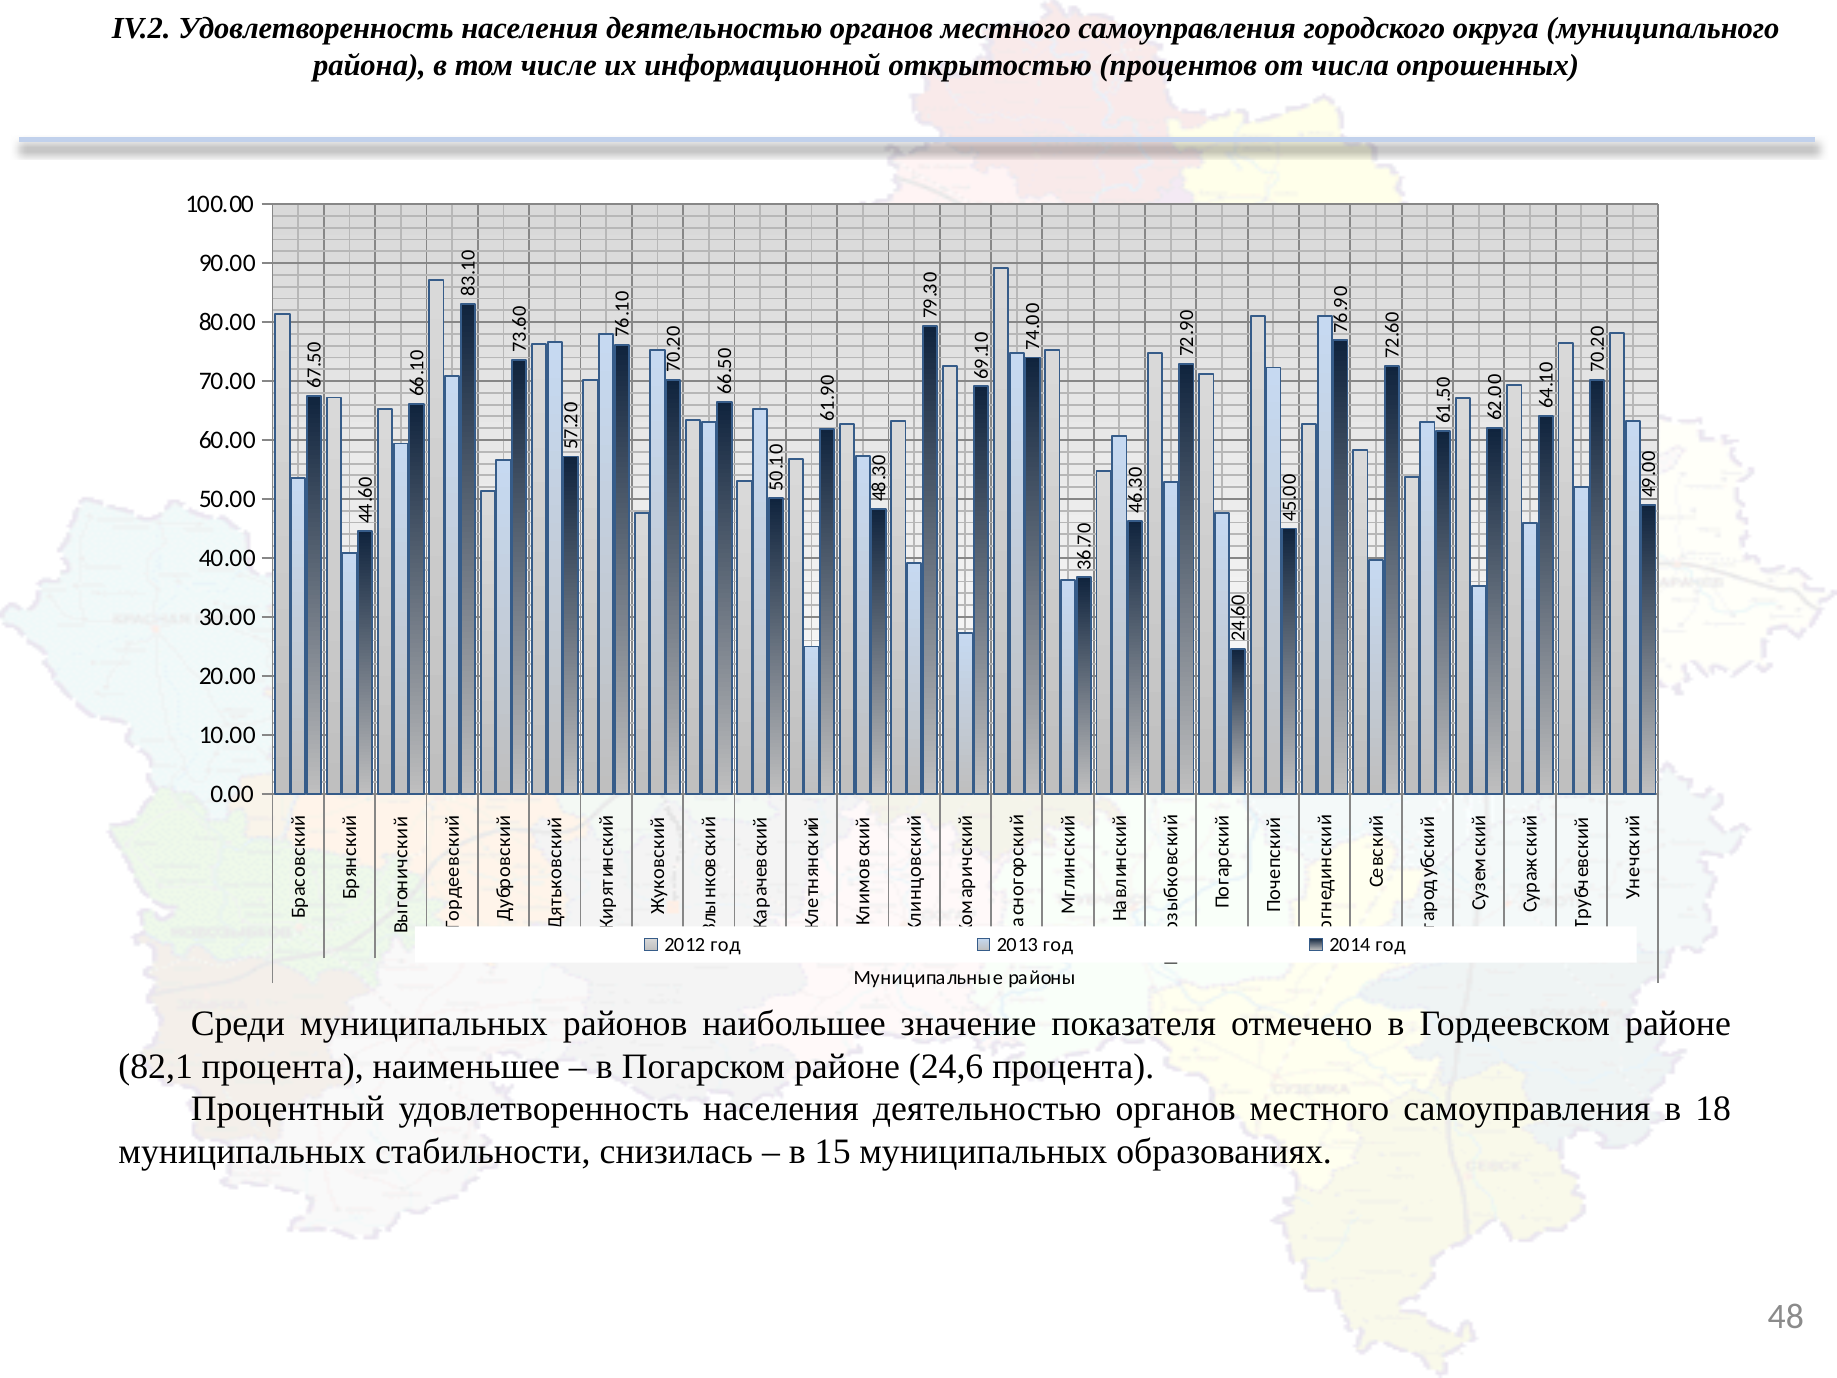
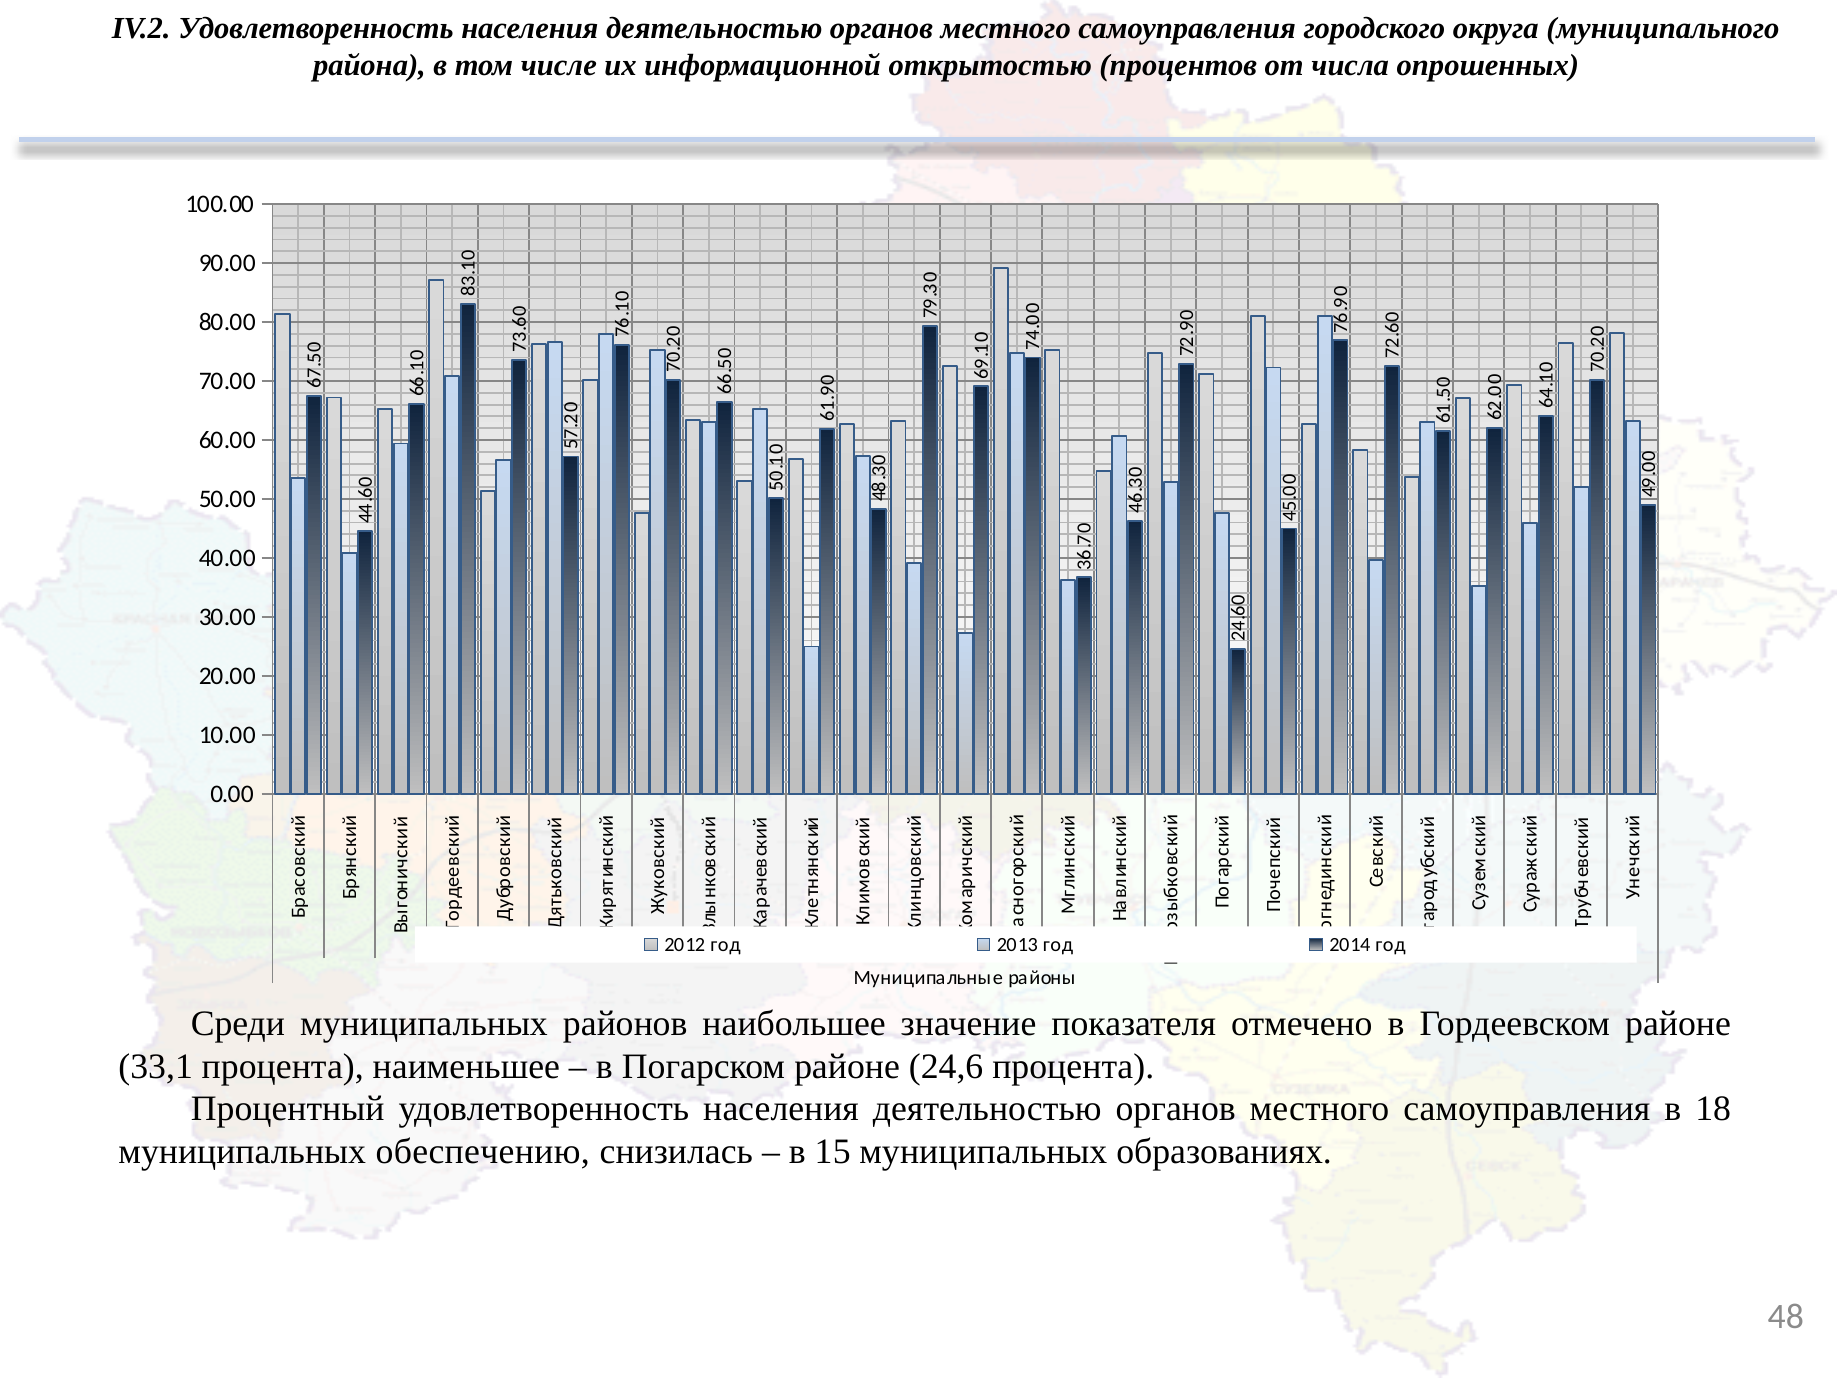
82,1: 82,1 -> 33,1
стабильности: стабильности -> обеспечению
